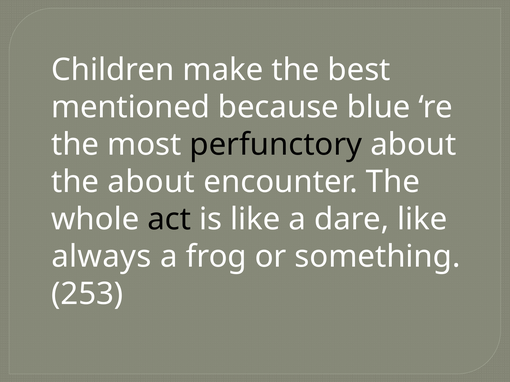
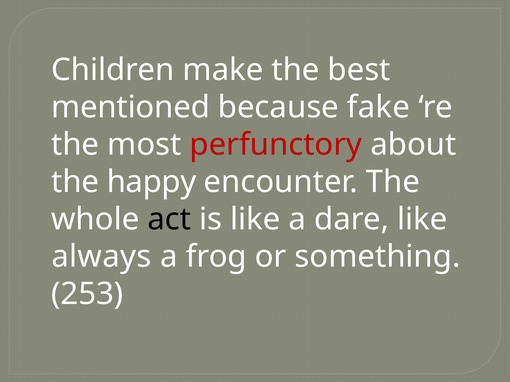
blue: blue -> fake
perfunctory colour: black -> red
the about: about -> happy
